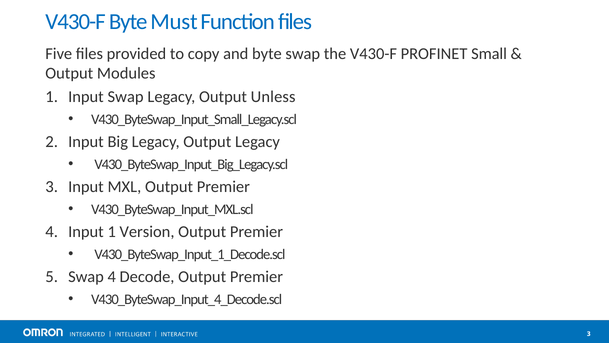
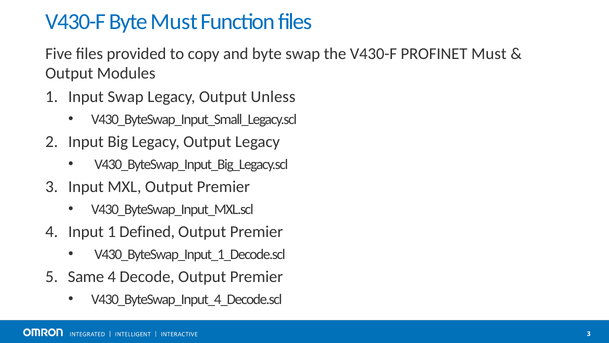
PROFINET Small: Small -> Must
Version: Version -> Defined
Swap at (86, 276): Swap -> Same
